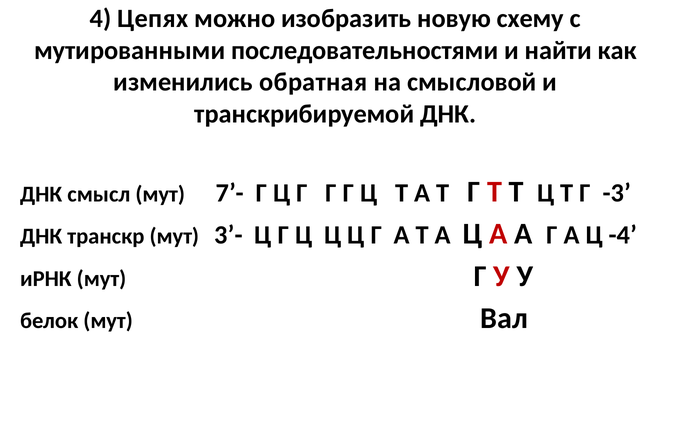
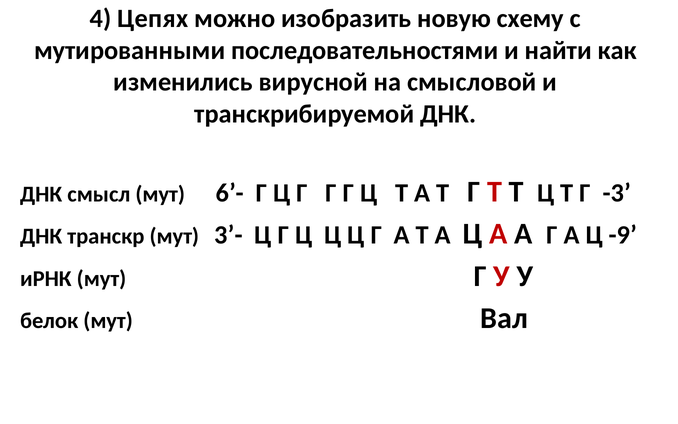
обратная: обратная -> вирусной
7’-: 7’- -> 6’-
-4: -4 -> -9
